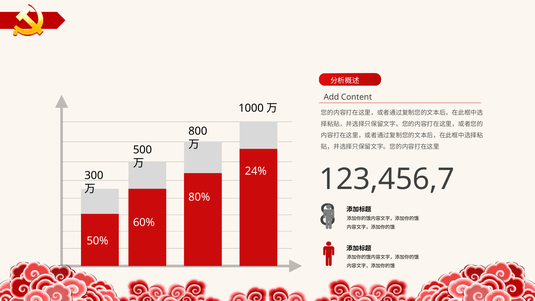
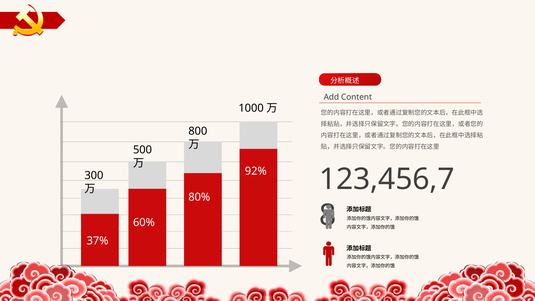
24%: 24% -> 92%
50%: 50% -> 37%
